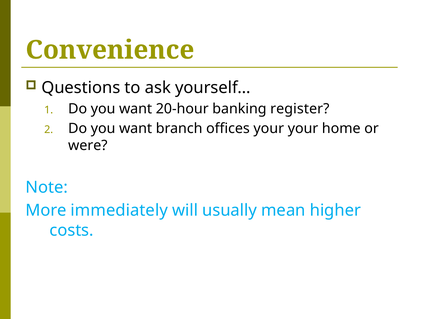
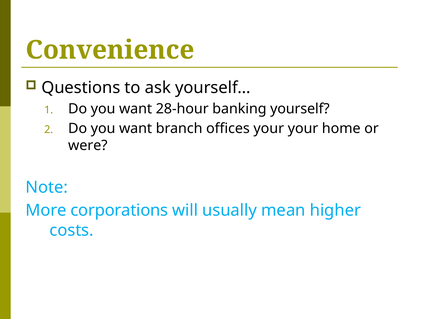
20-hour: 20-hour -> 28-hour
register: register -> yourself
immediately: immediately -> corporations
